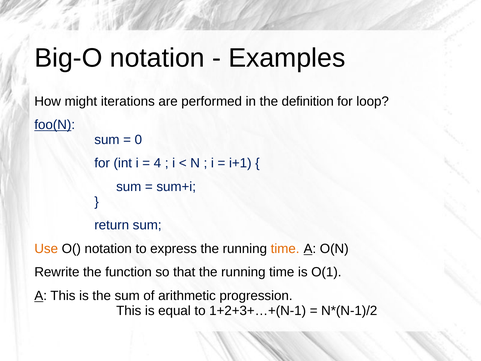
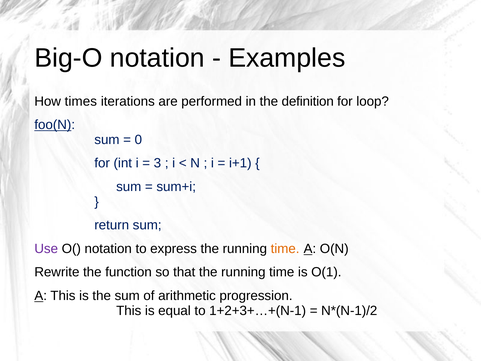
might: might -> times
4: 4 -> 3
Use colour: orange -> purple
